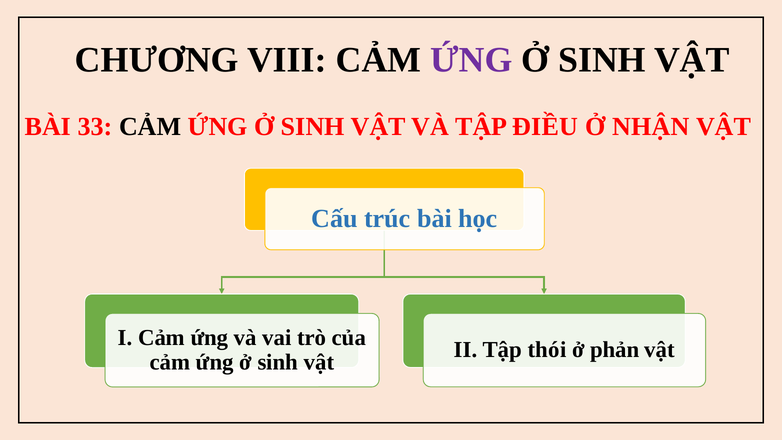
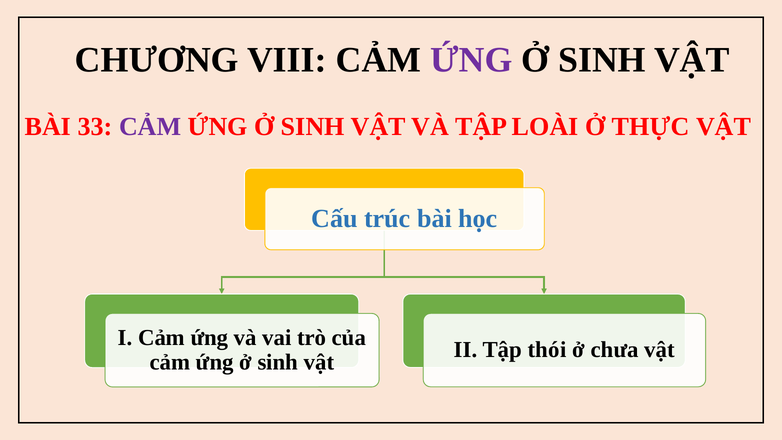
CẢM at (150, 126) colour: black -> purple
ĐIỀU: ĐIỀU -> LOÀI
NHẬN: NHẬN -> THỰC
phản: phản -> chưa
